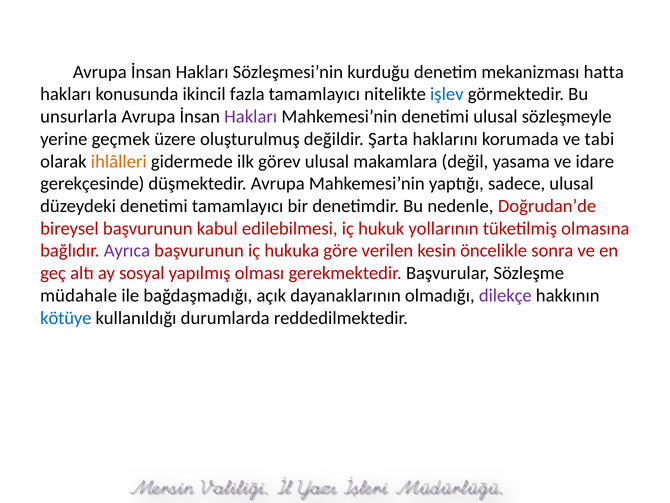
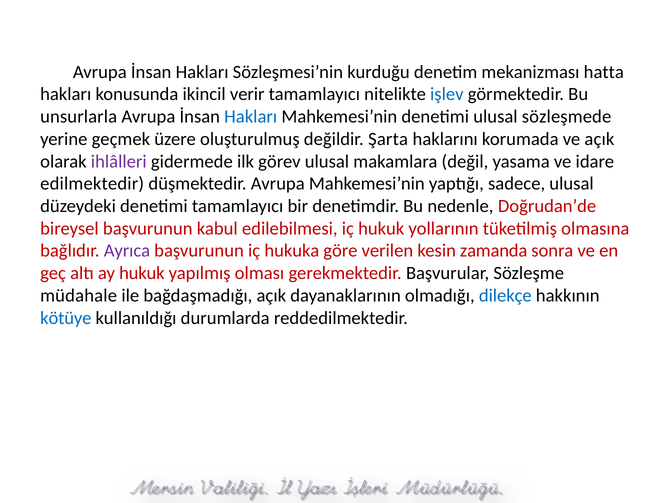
fazla: fazla -> verir
Hakları at (251, 117) colour: purple -> blue
sözleşmeyle: sözleşmeyle -> sözleşmede
ve tabi: tabi -> açık
ihlâlleri colour: orange -> purple
gerekçesinde: gerekçesinde -> edilmektedir
öncelikle: öncelikle -> zamanda
ay sosyal: sosyal -> hukuk
dilekçe colour: purple -> blue
